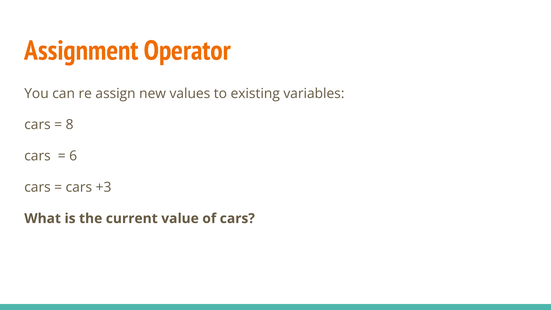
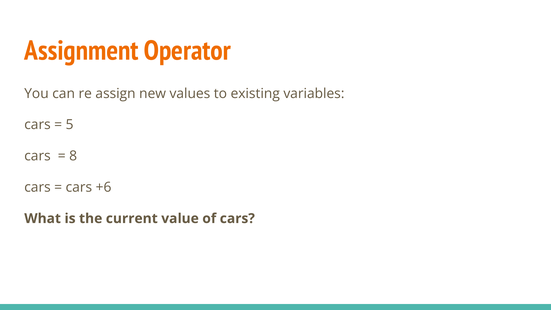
8: 8 -> 5
6: 6 -> 8
+3: +3 -> +6
